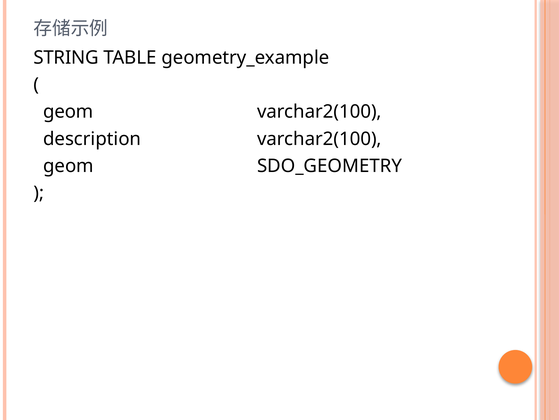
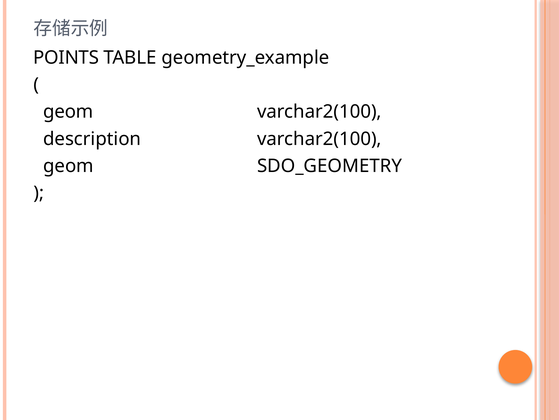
STRING: STRING -> POINTS
